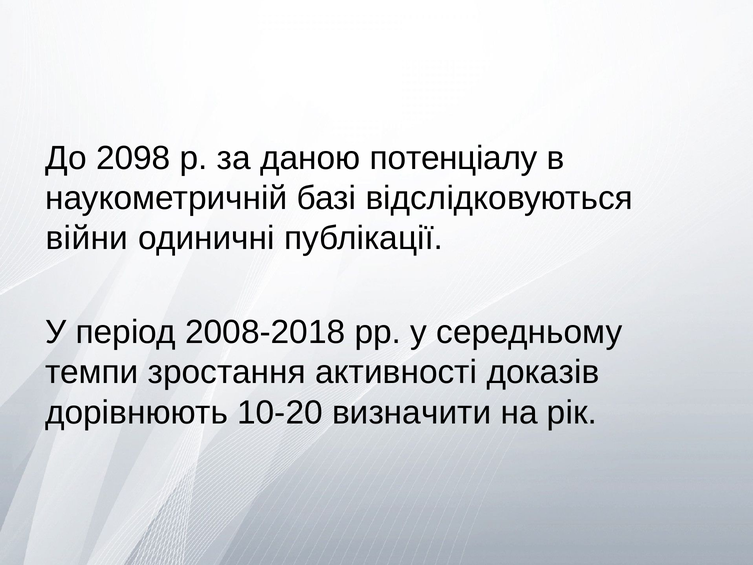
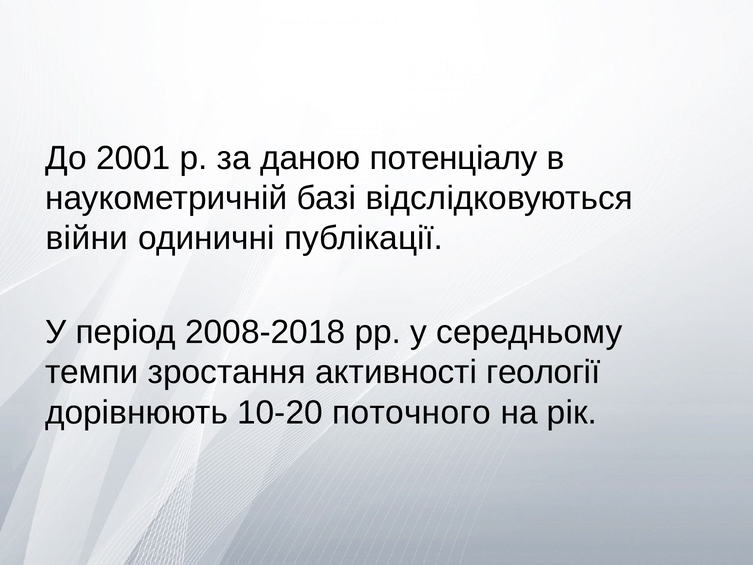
2098: 2098 -> 2001
доказів: доказів -> геології
визначити: визначити -> поточного
